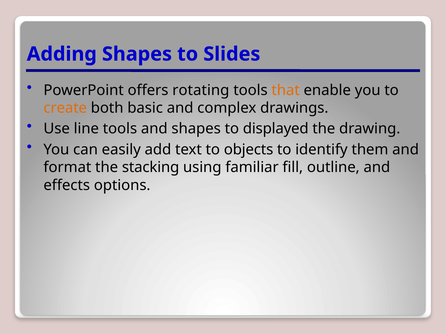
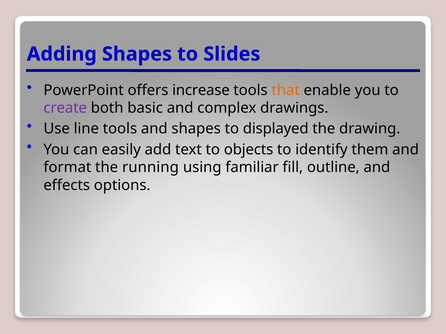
rotating: rotating -> increase
create colour: orange -> purple
stacking: stacking -> running
